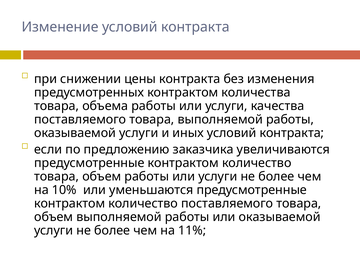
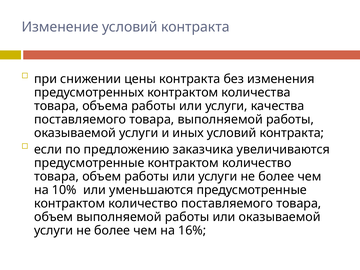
11%: 11% -> 16%
